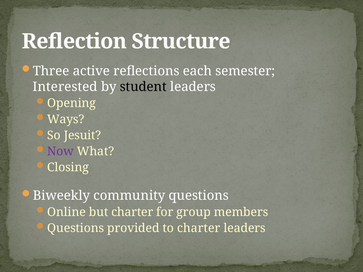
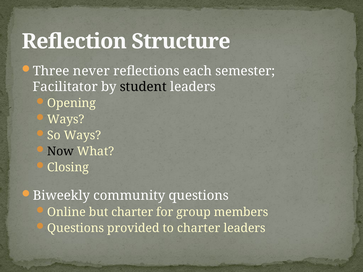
active: active -> never
Interested: Interested -> Facilitator
So Jesuit: Jesuit -> Ways
Now colour: purple -> black
